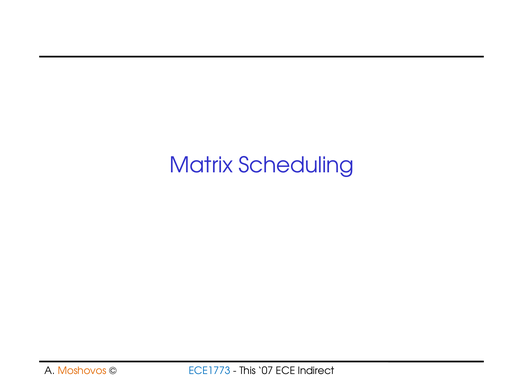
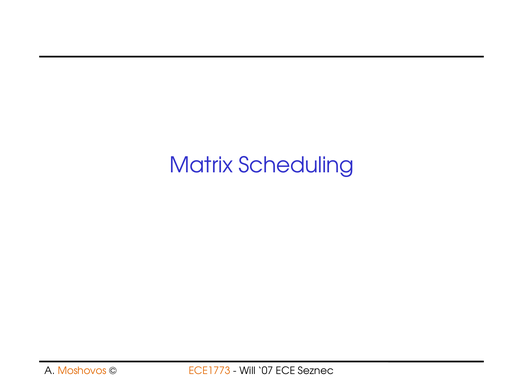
ECE1773 colour: blue -> orange
This: This -> Will
Indirect: Indirect -> Seznec
